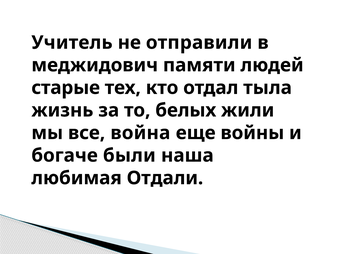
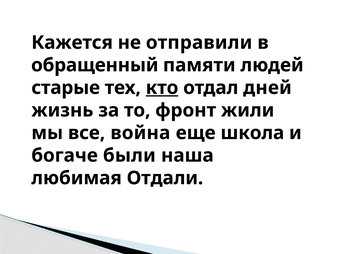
Учитель: Учитель -> Кажется
меджидович: меджидович -> обращенный
кто underline: none -> present
тыла: тыла -> дней
белых: белых -> фронт
войны: войны -> школа
